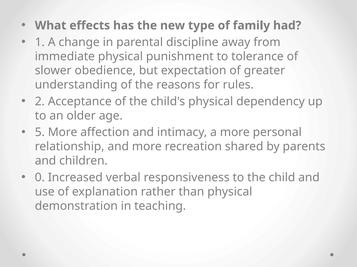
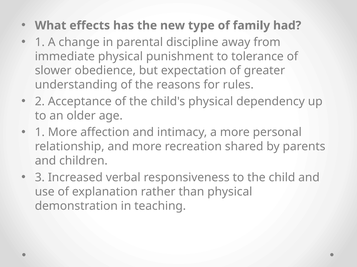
5 at (40, 133): 5 -> 1
0: 0 -> 3
